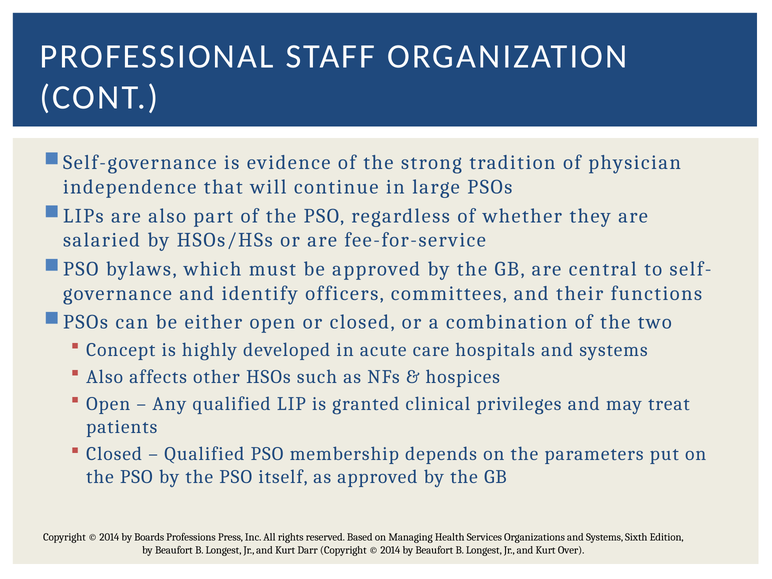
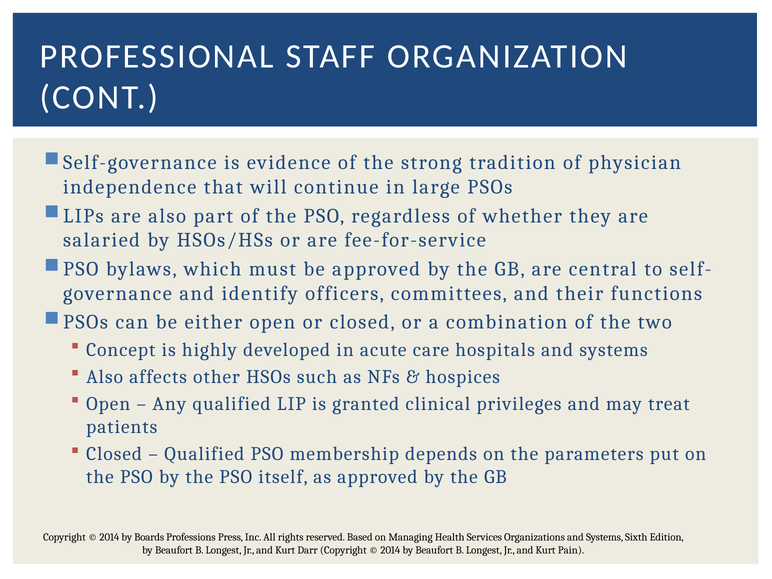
Over: Over -> Pain
